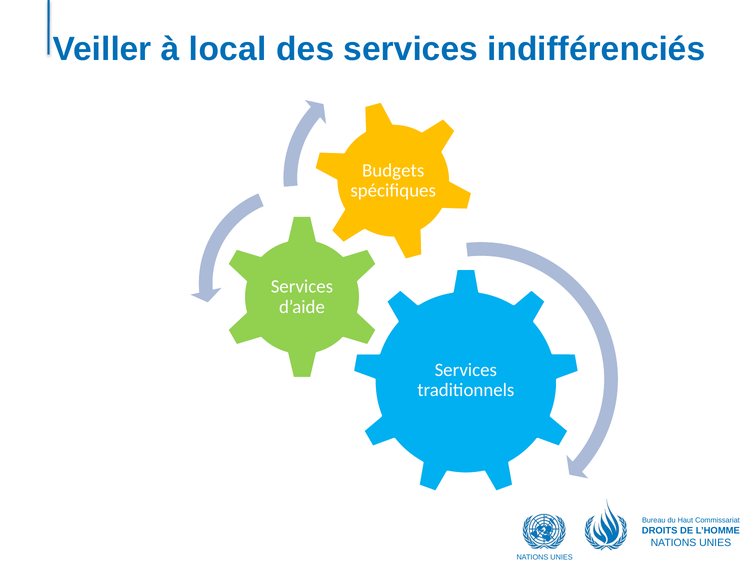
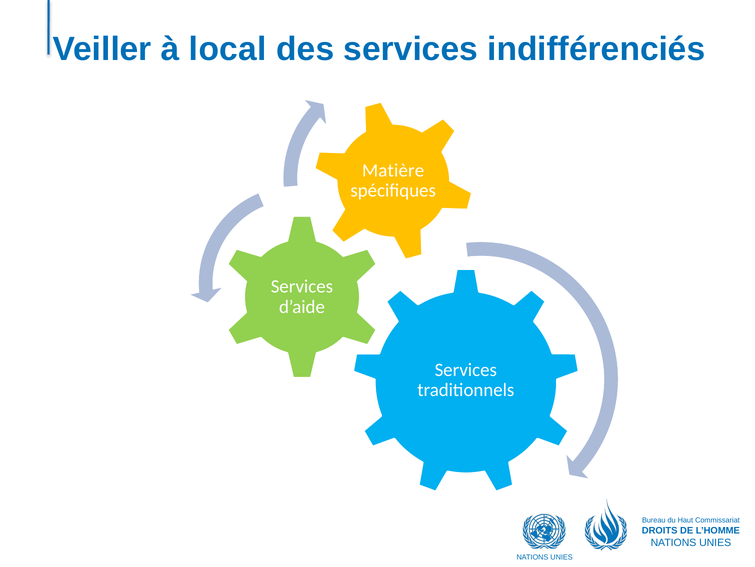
Budgets: Budgets -> Matière
